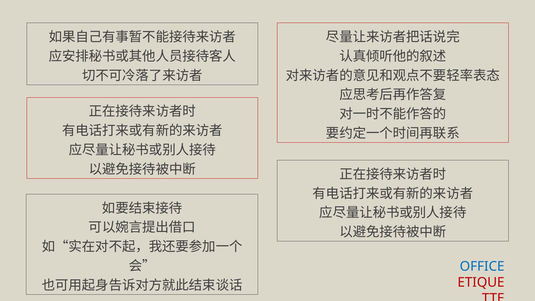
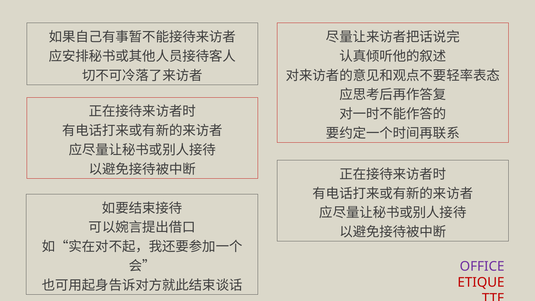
OFFICE colour: blue -> purple
